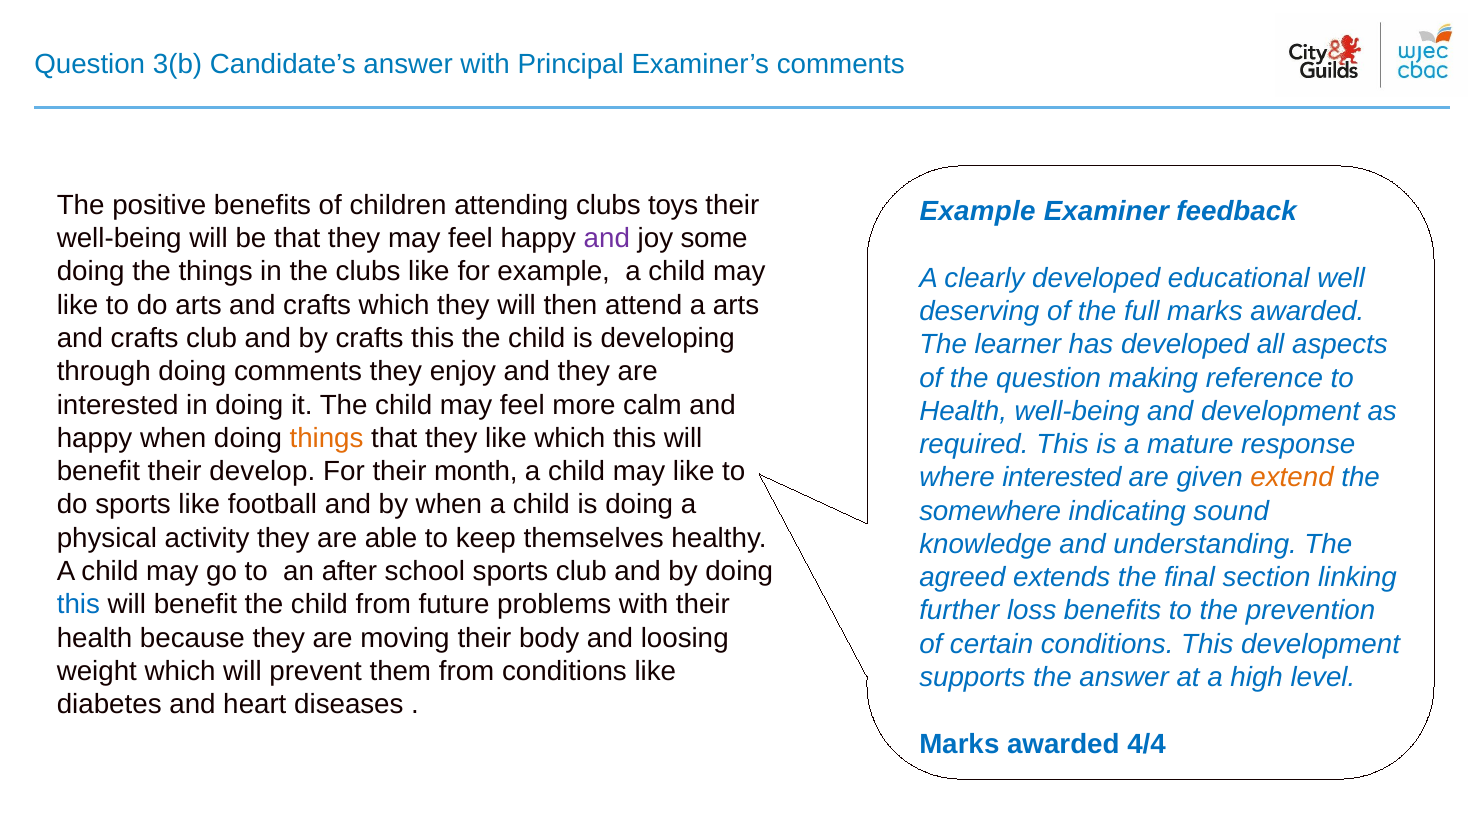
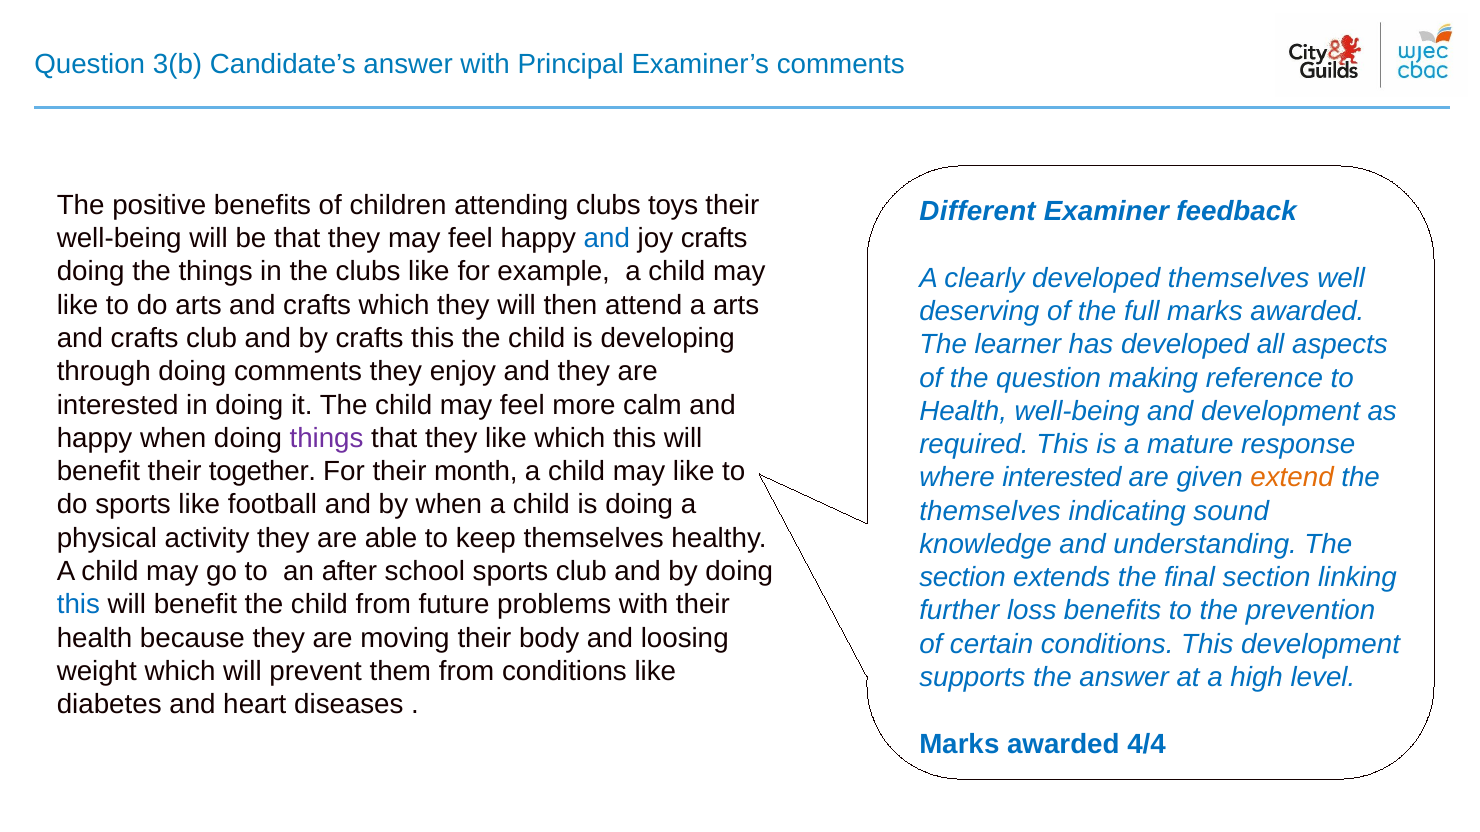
Example at (978, 212): Example -> Different
and at (607, 239) colour: purple -> blue
joy some: some -> crafts
developed educational: educational -> themselves
things at (327, 438) colour: orange -> purple
develop: develop -> together
somewhere at (990, 511): somewhere -> themselves
agreed at (962, 578): agreed -> section
